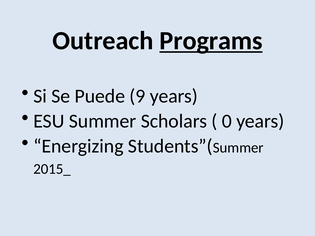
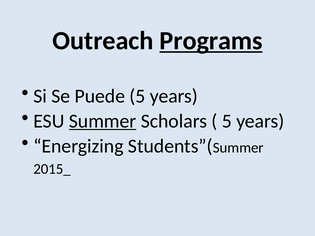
Puede 9: 9 -> 5
Summer at (103, 121) underline: none -> present
0 at (227, 121): 0 -> 5
